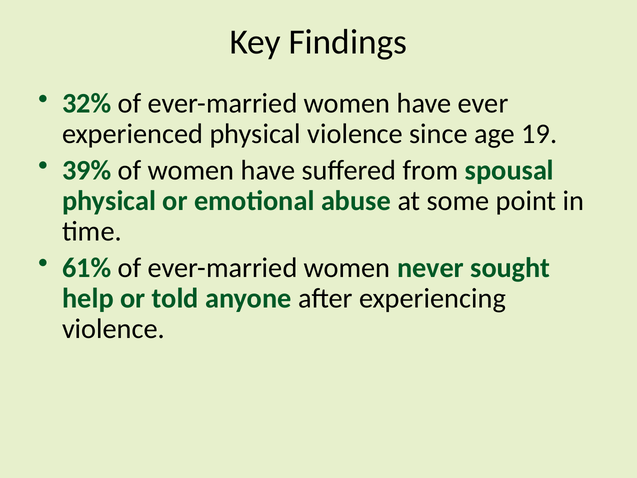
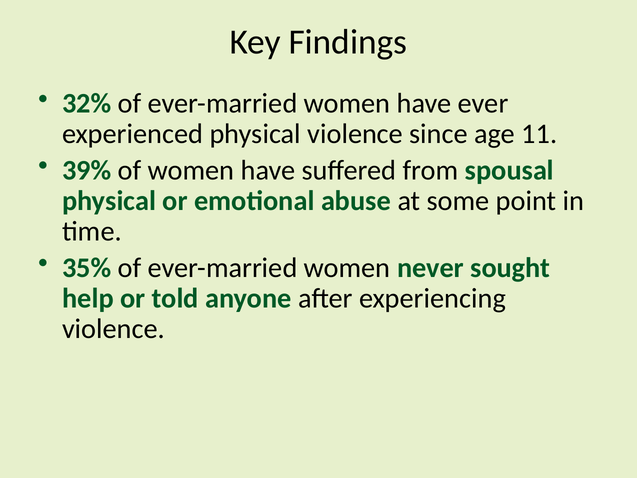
19: 19 -> 11
61%: 61% -> 35%
